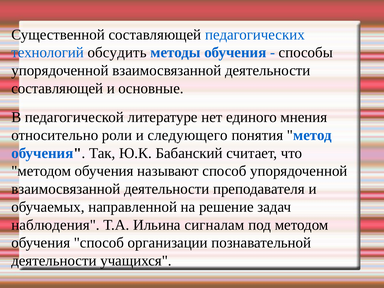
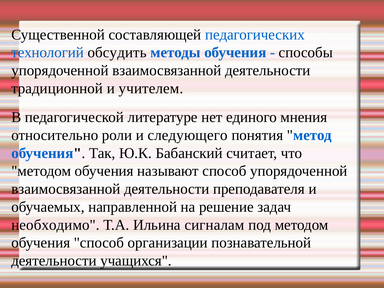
составляющей at (57, 88): составляющей -> традиционной
основные: основные -> учителем
наблюдения: наблюдения -> необходимо
